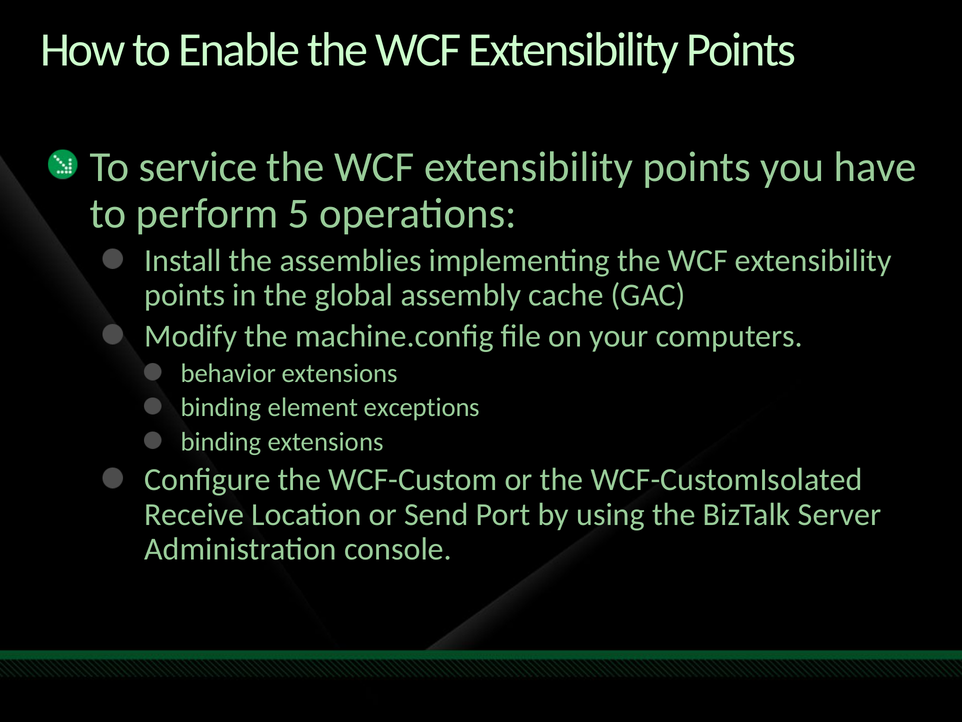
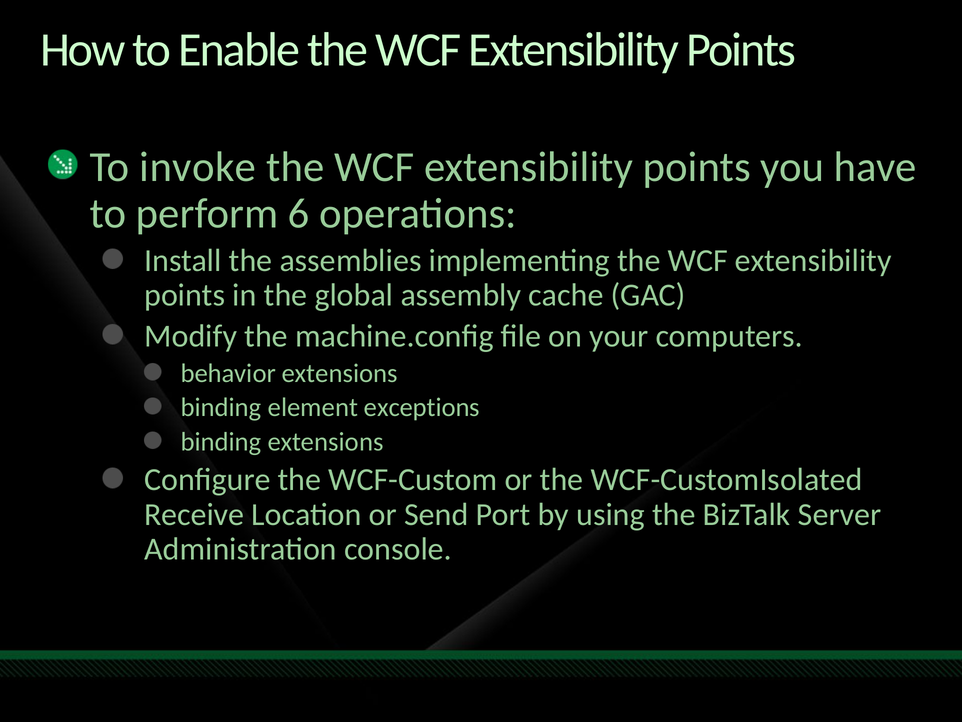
service: service -> invoke
5: 5 -> 6
